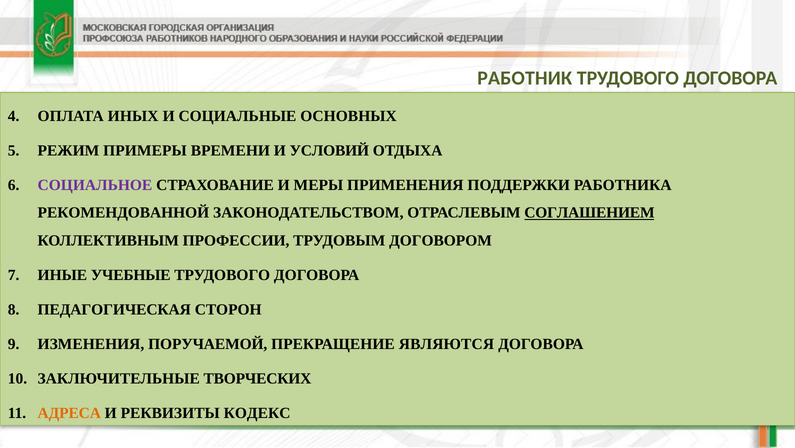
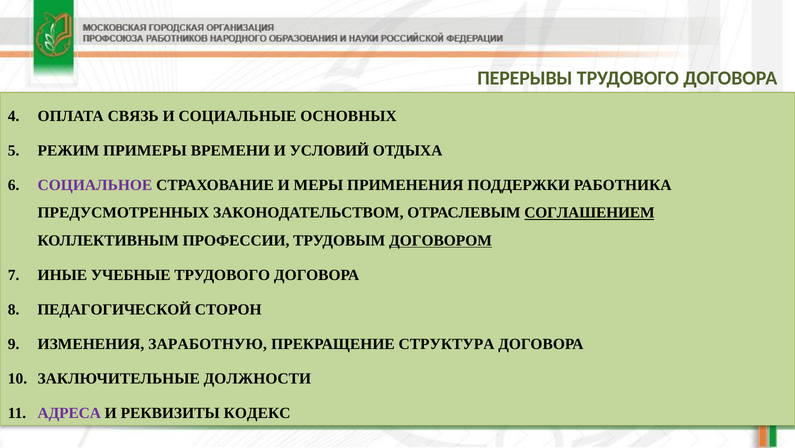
РАБОТНИК: РАБОТНИК -> ПЕРЕРЫВЫ
ИНЫХ: ИНЫХ -> СВЯЗЬ
РЕКОМЕНДОВАННОЙ: РЕКОМЕНДОВАННОЙ -> ПРЕДУСМОТРЕННЫХ
ДОГОВОРОМ underline: none -> present
ПЕДАГОГИЧЕСКАЯ: ПЕДАГОГИЧЕСКАЯ -> ПЕДАГОГИЧЕСКОЙ
ПОРУЧАЕМОЙ: ПОРУЧАЕМОЙ -> ЗАРАБОТНУЮ
ЯВЛЯЮТСЯ: ЯВЛЯЮТСЯ -> СТРУКТУРА
ТВОРЧЕСКИХ: ТВОРЧЕСКИХ -> ДОЛЖНОСТИ
АДРЕСА colour: orange -> purple
